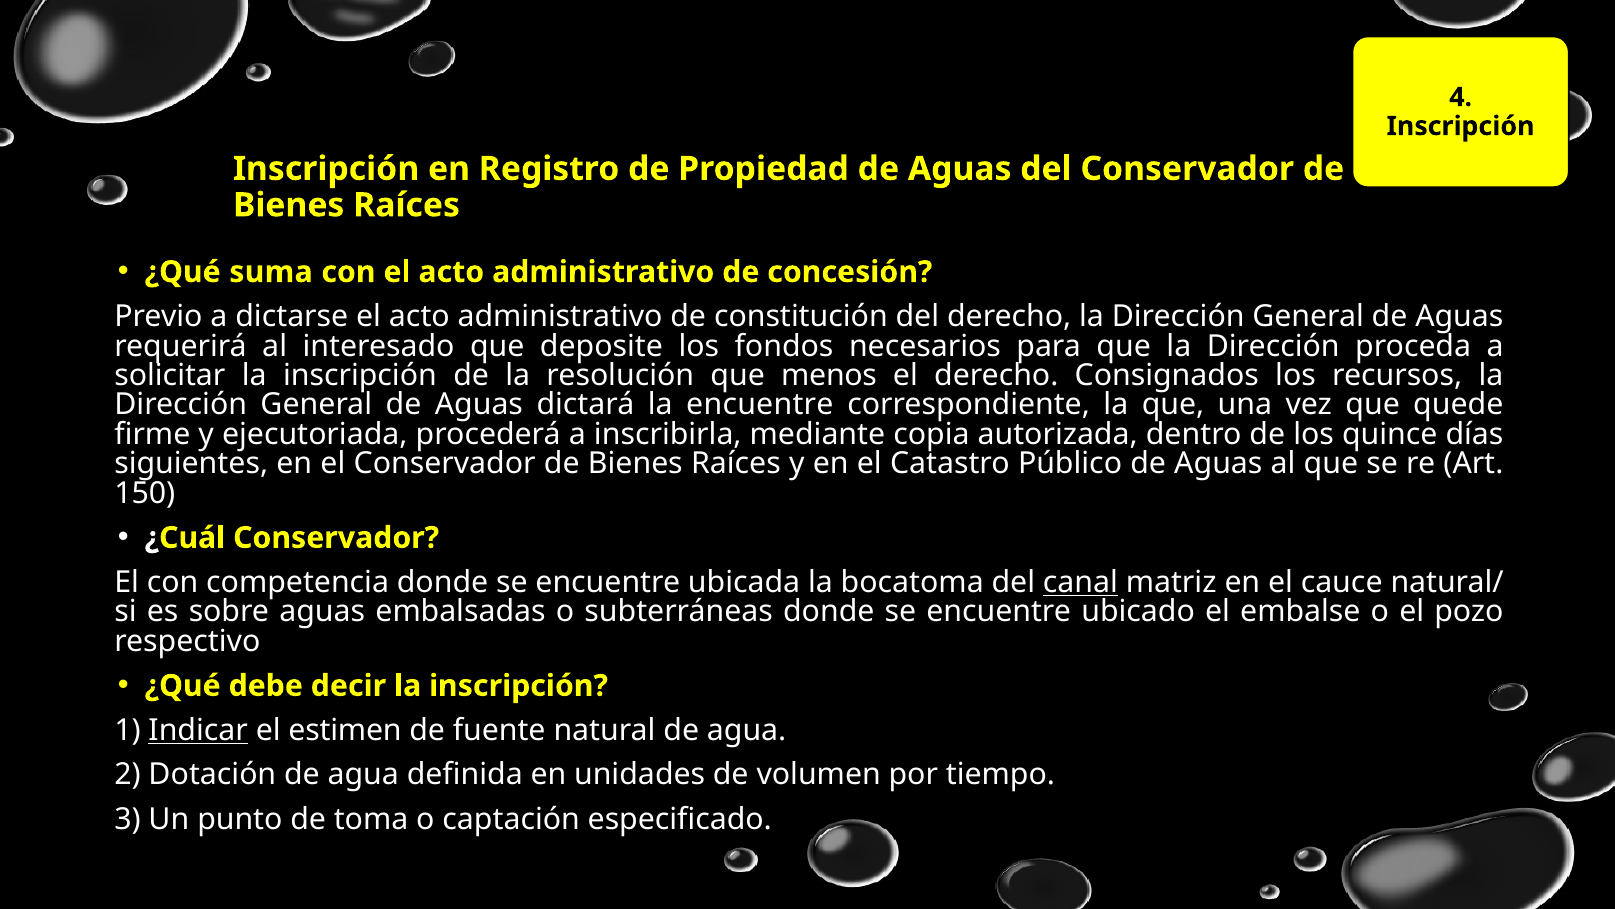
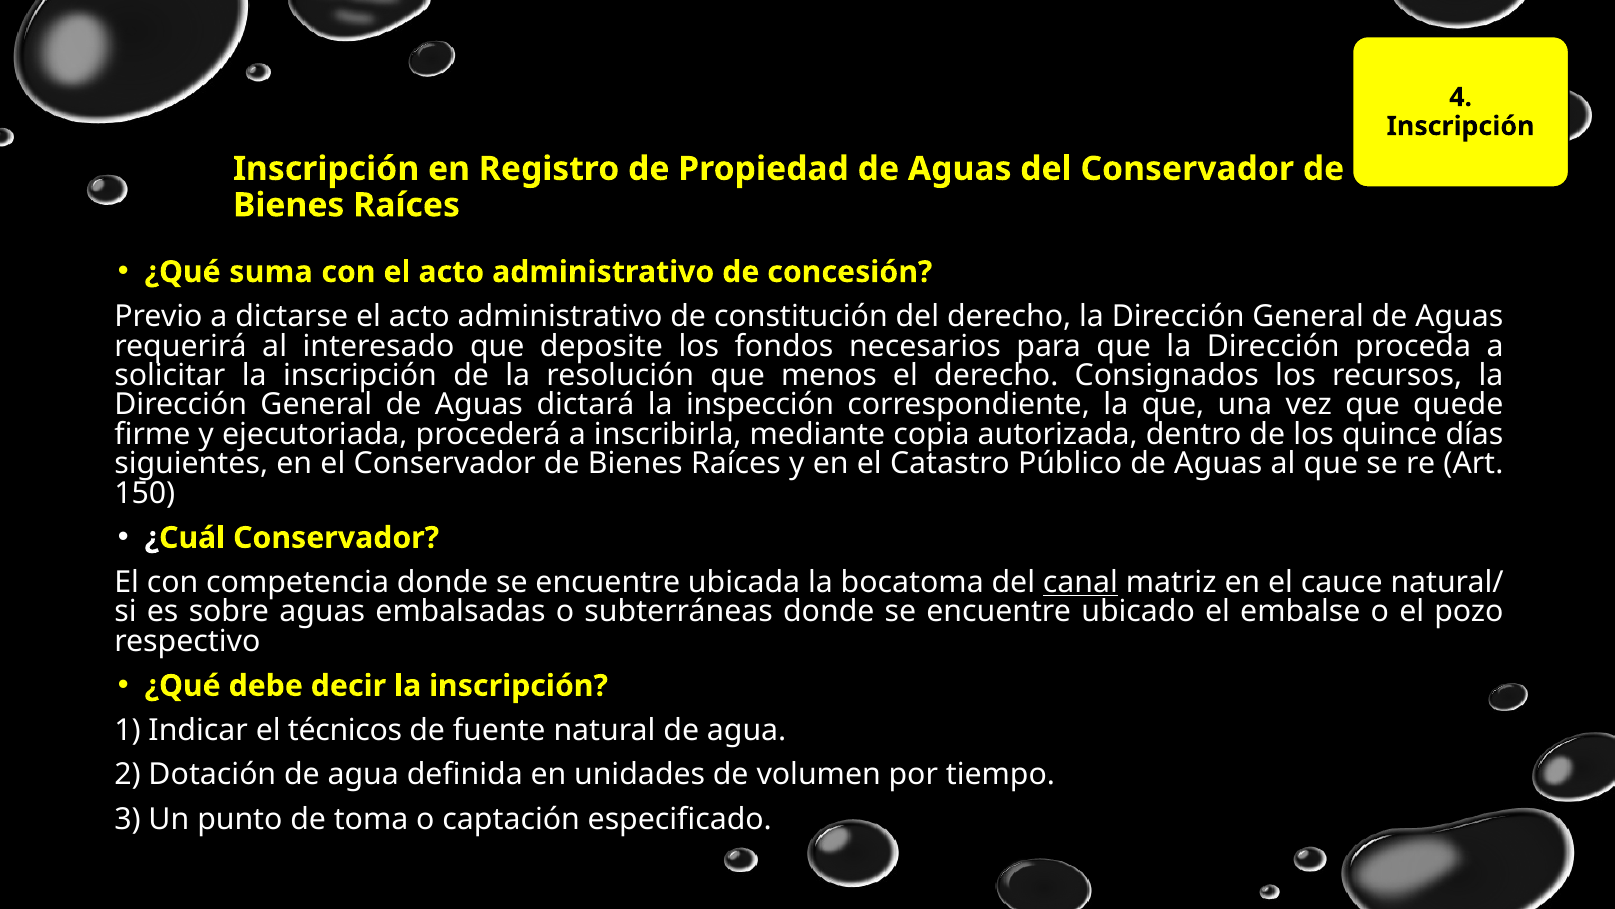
la encuentre: encuentre -> inspección
Indicar underline: present -> none
estimen: estimen -> técnicos
